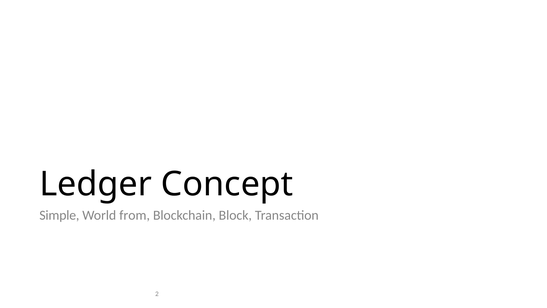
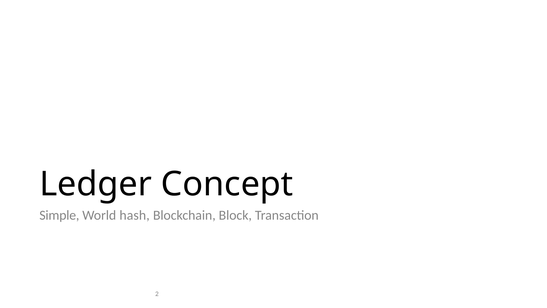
from: from -> hash
